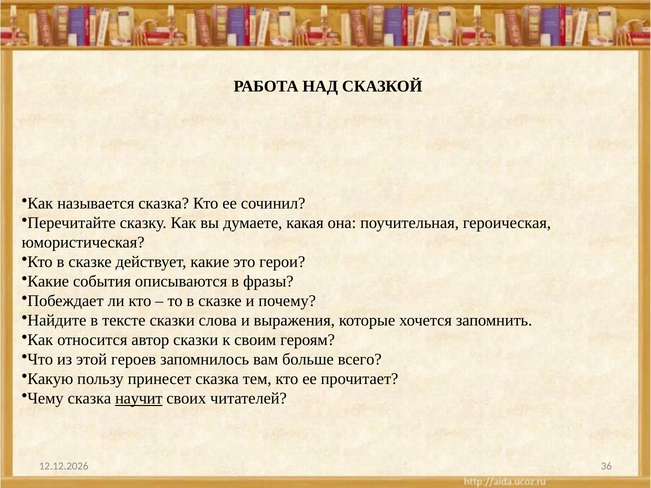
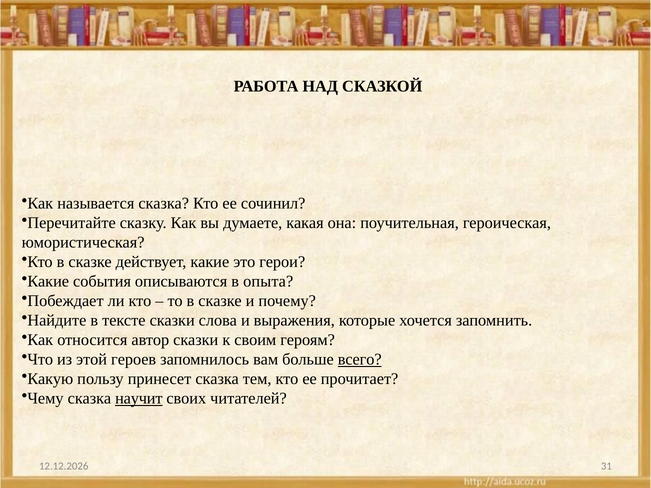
фразы: фразы -> опыта
всего underline: none -> present
36: 36 -> 31
